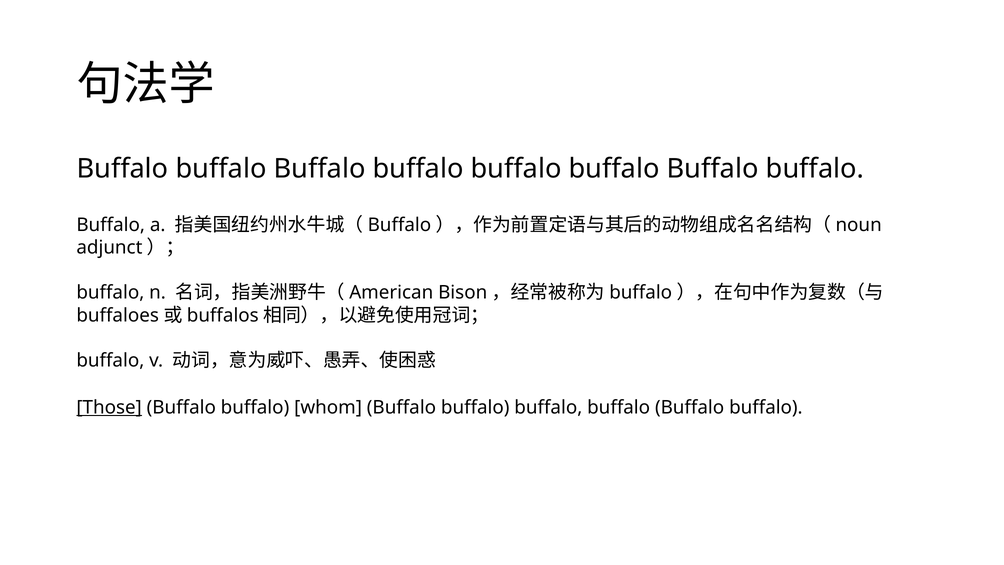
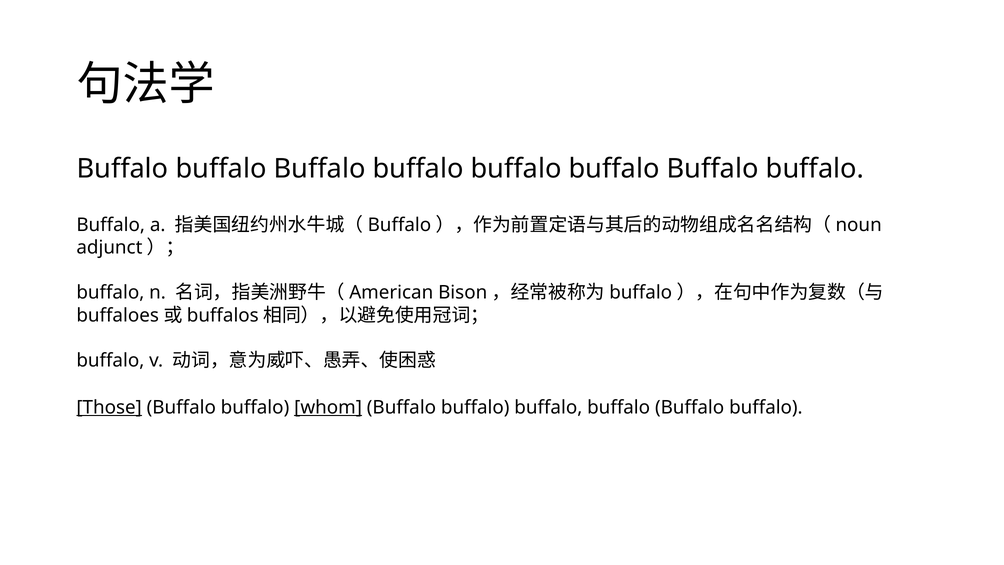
whom underline: none -> present
